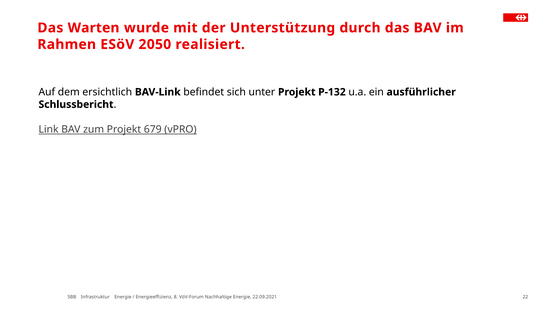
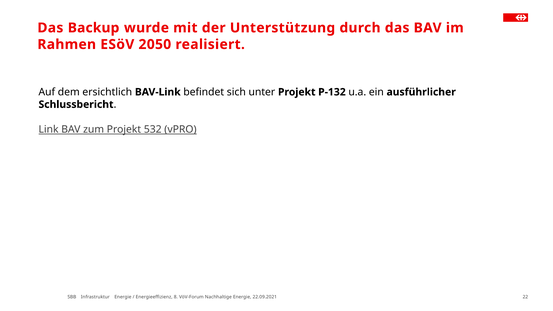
Warten: Warten -> Backup
679: 679 -> 532
